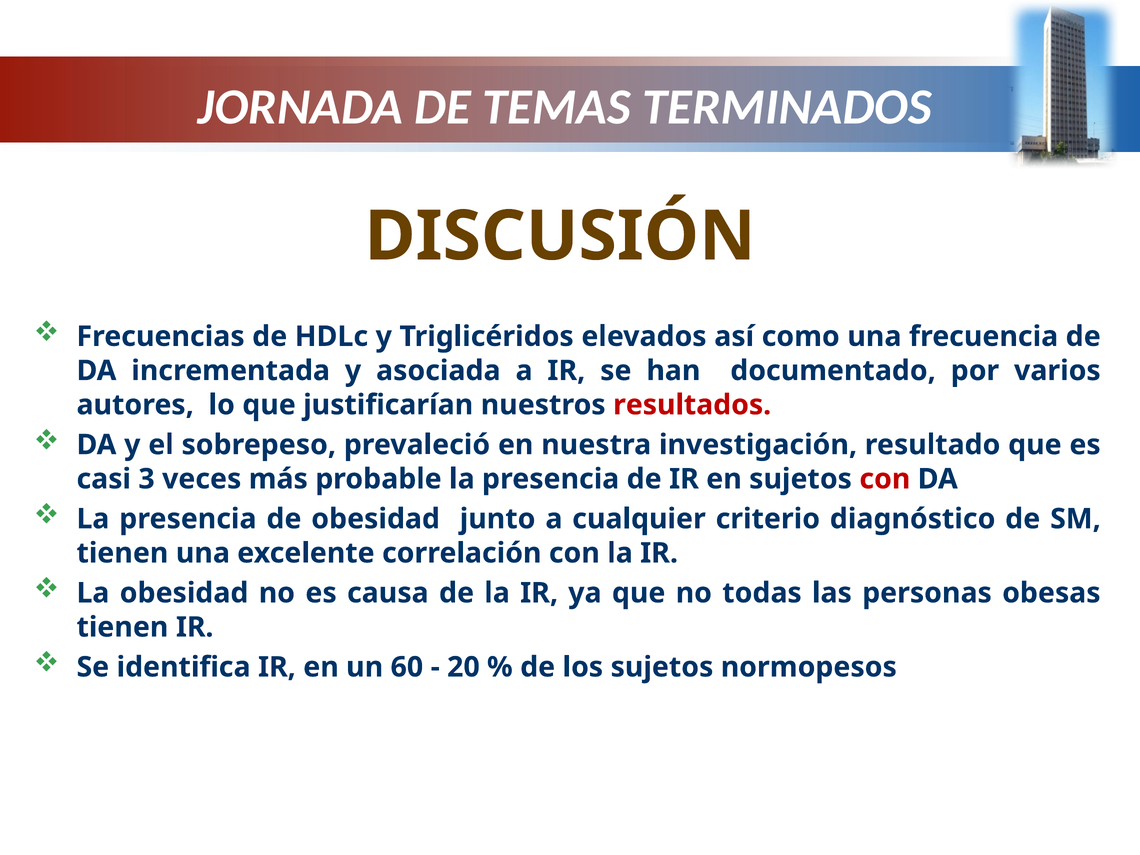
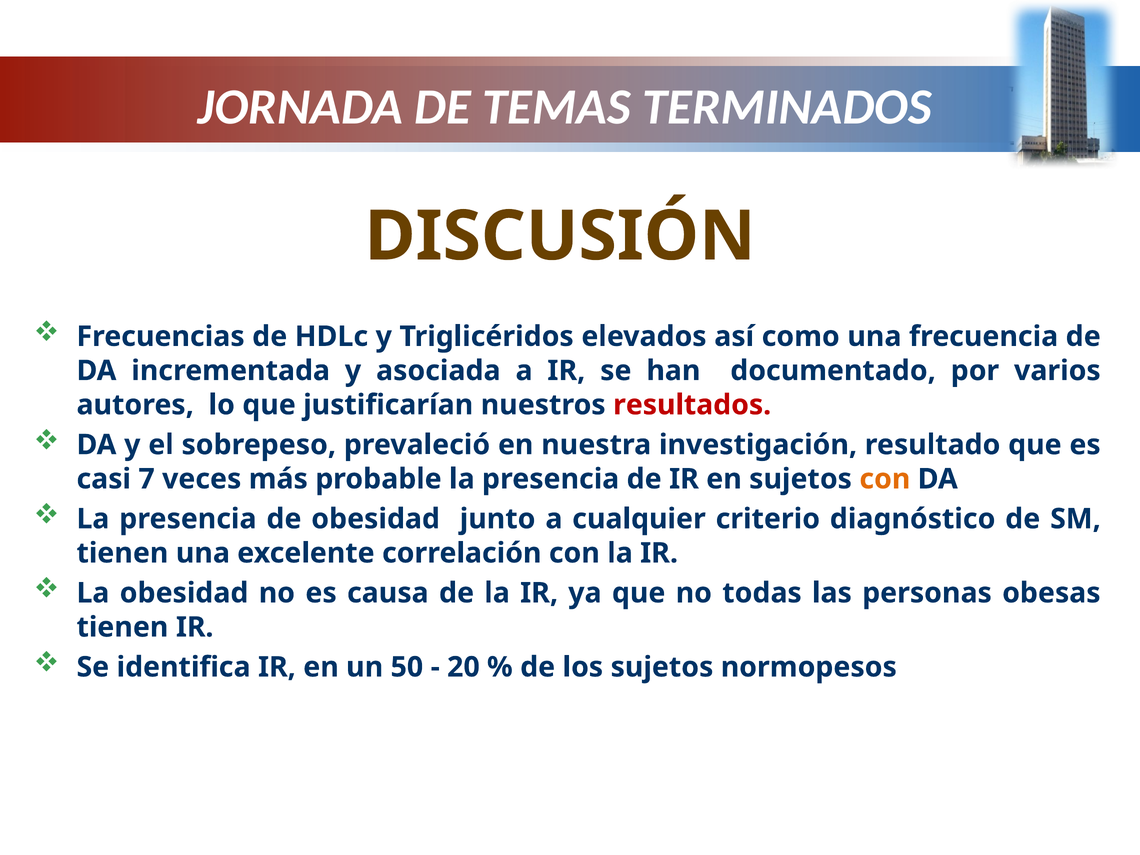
3: 3 -> 7
con at (885, 479) colour: red -> orange
60: 60 -> 50
